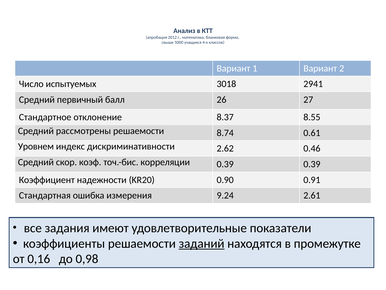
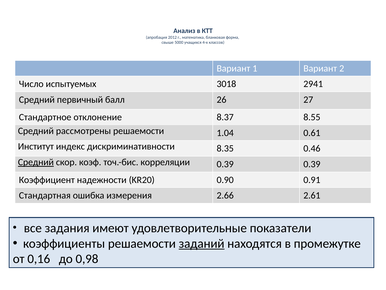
8.74: 8.74 -> 1.04
Уровнем: Уровнем -> Институт
2.62: 2.62 -> 8.35
Средний at (36, 162) underline: none -> present
9.24: 9.24 -> 2.66
